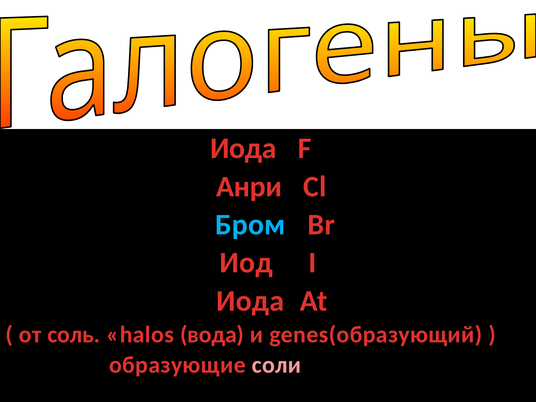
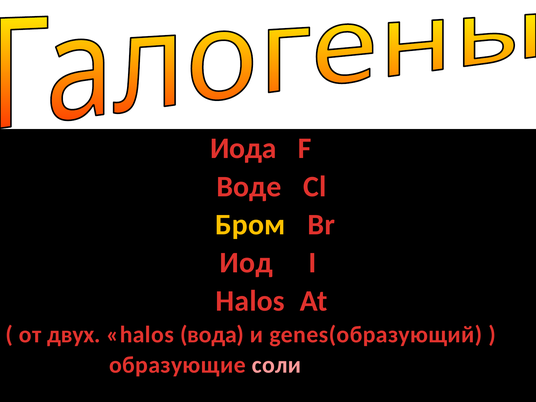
Анри: Анри -> Воде
Бром colour: light blue -> yellow
Иода at (250, 301): Иода -> Halos
соль: соль -> двух
